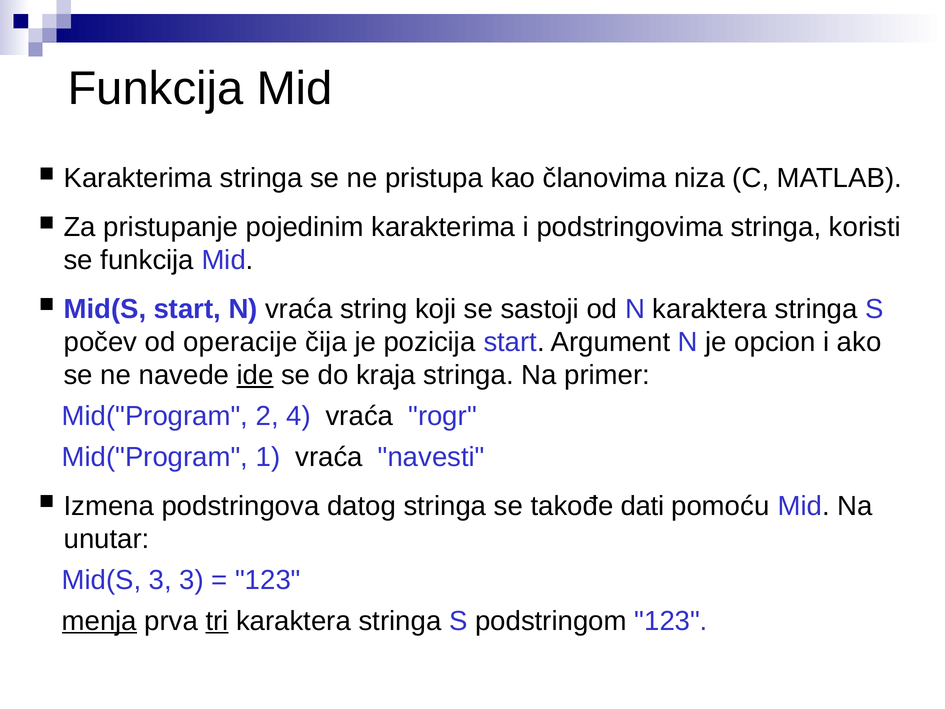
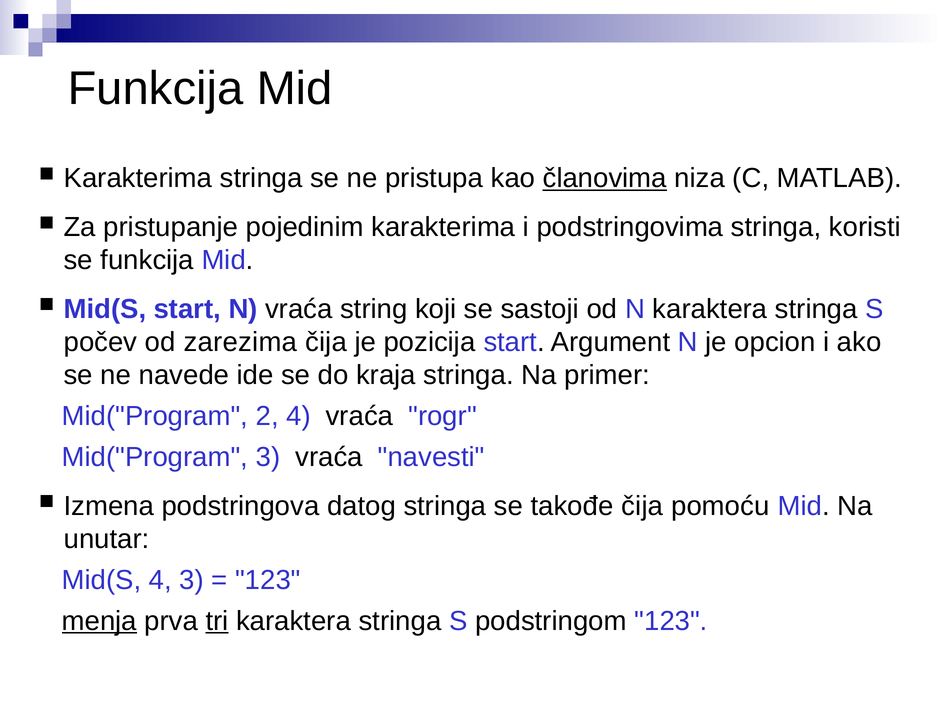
članovima underline: none -> present
operacije: operacije -> zarezima
ide underline: present -> none
Mid("Program 1: 1 -> 3
takođe dati: dati -> čija
Mid(S 3: 3 -> 4
